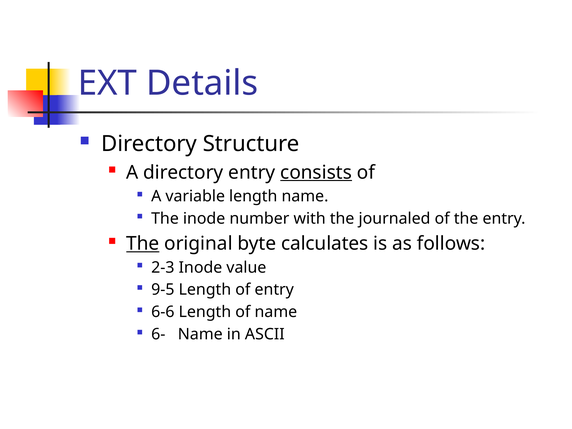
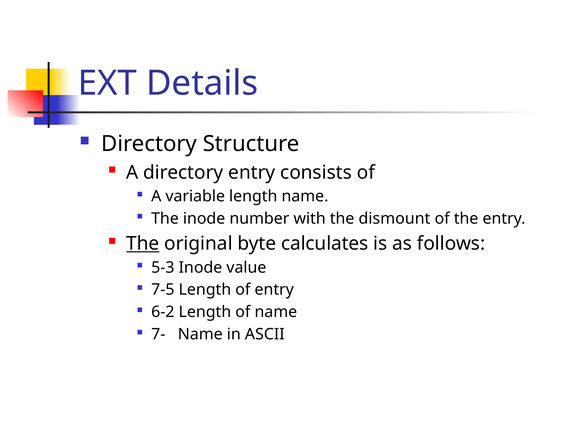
consists underline: present -> none
journaled: journaled -> dismount
2-3: 2-3 -> 5-3
9-5: 9-5 -> 7-5
6-6: 6-6 -> 6-2
6-: 6- -> 7-
